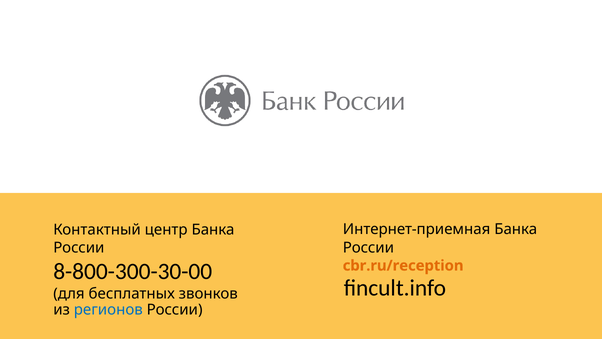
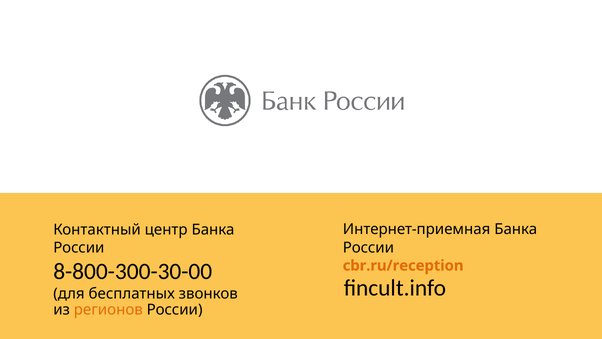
регионов colour: blue -> orange
